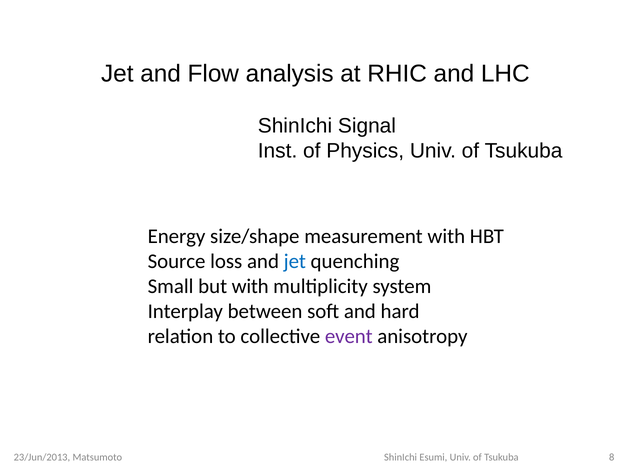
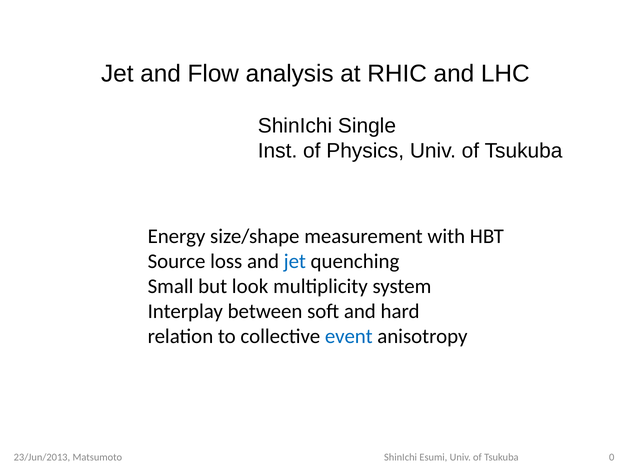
Signal: Signal -> Single
but with: with -> look
event colour: purple -> blue
8: 8 -> 0
